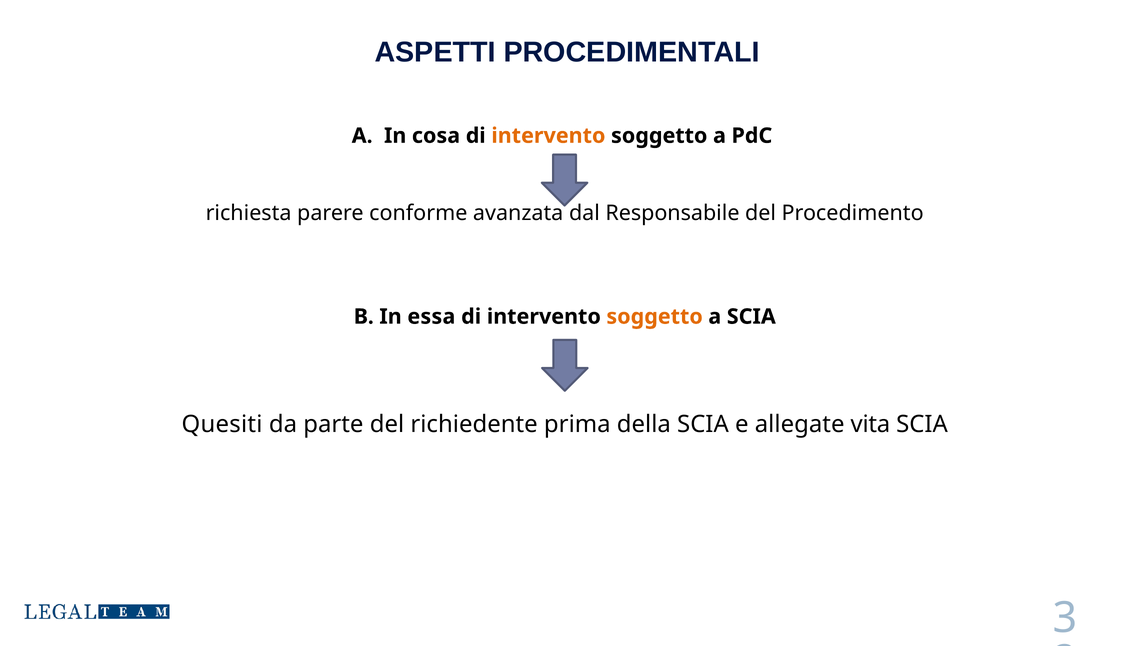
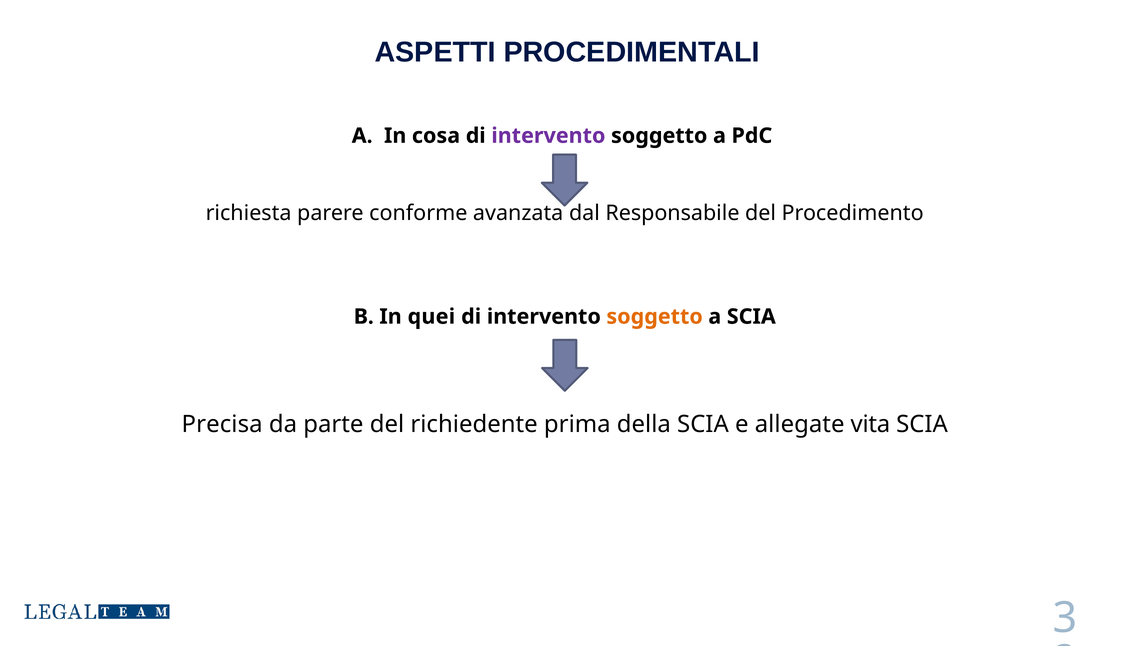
intervento at (548, 136) colour: orange -> purple
essa: essa -> quei
Quesiti: Quesiti -> Precisa
